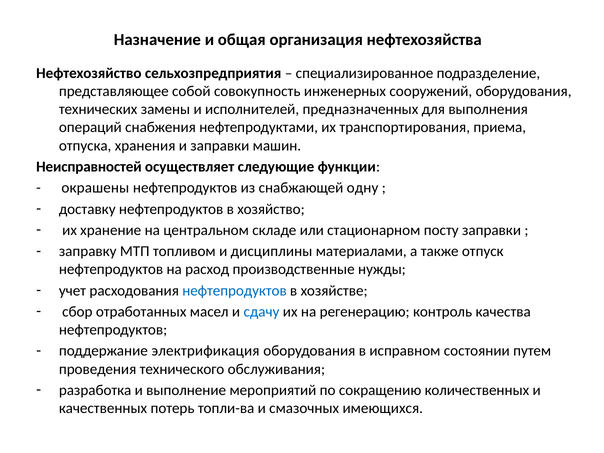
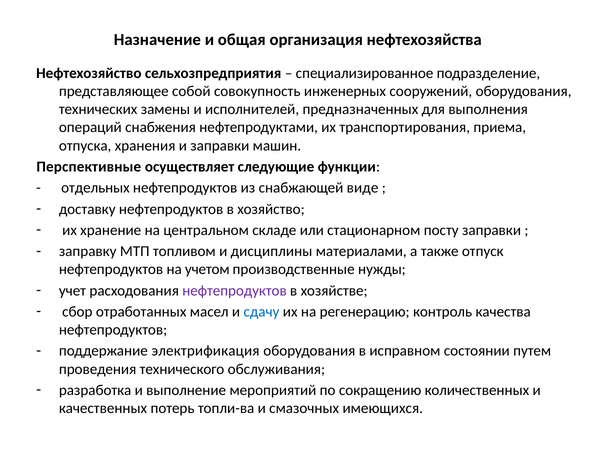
Неисправностей: Неисправностей -> Перспективные
окрашены: окрашены -> отдельных
одну: одну -> виде
расход: расход -> учетом
нефтепродуктов at (235, 291) colour: blue -> purple
